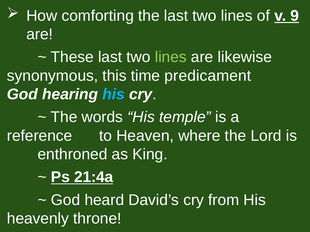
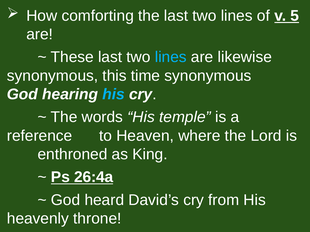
9: 9 -> 5
lines at (171, 57) colour: light green -> light blue
time predicament: predicament -> synonymous
21:4a: 21:4a -> 26:4a
